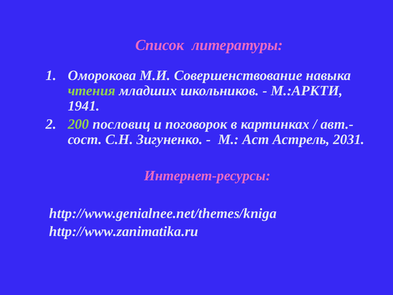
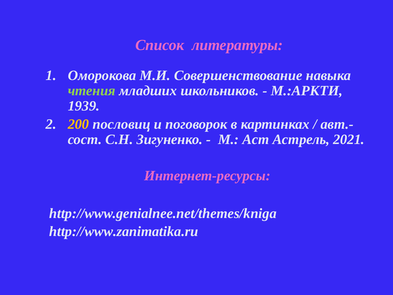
1941: 1941 -> 1939
200 colour: light green -> yellow
2031: 2031 -> 2021
